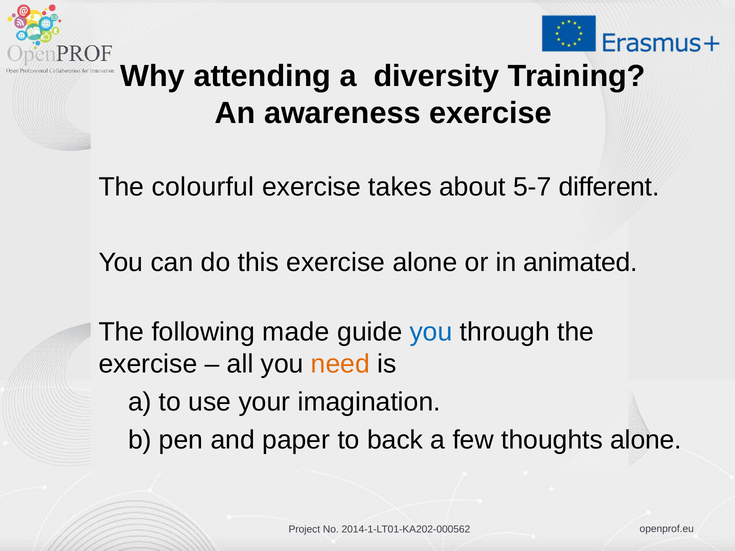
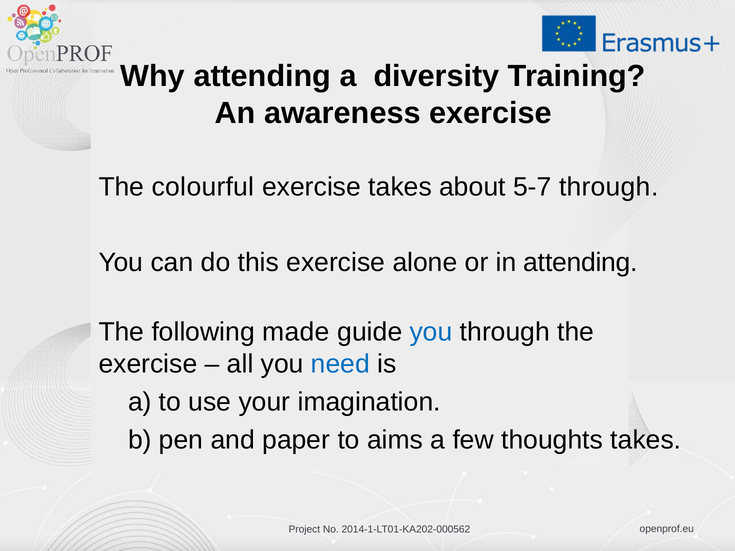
5-7 different: different -> through
in animated: animated -> attending
need colour: orange -> blue
back: back -> aims
thoughts alone: alone -> takes
